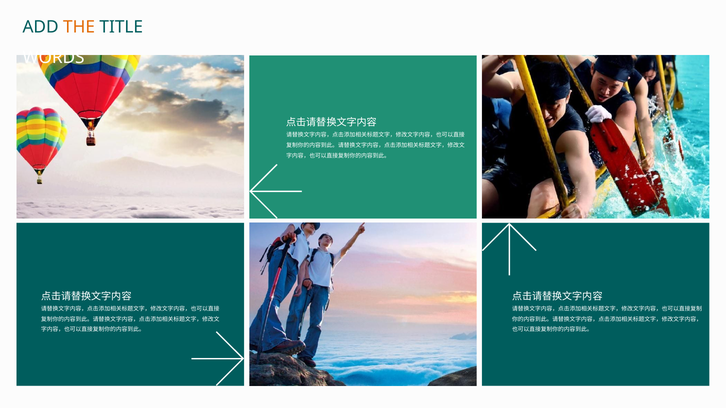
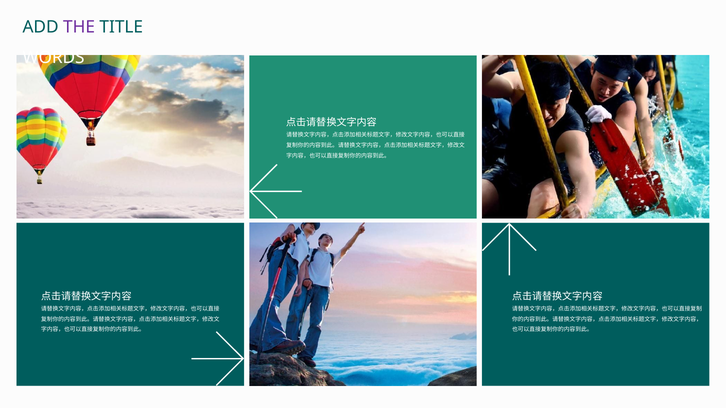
THE colour: orange -> purple
